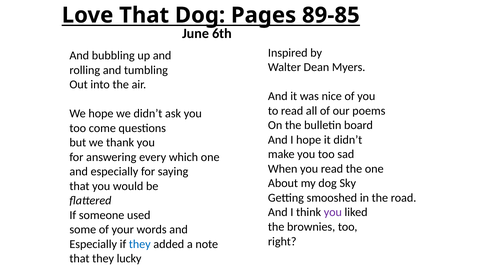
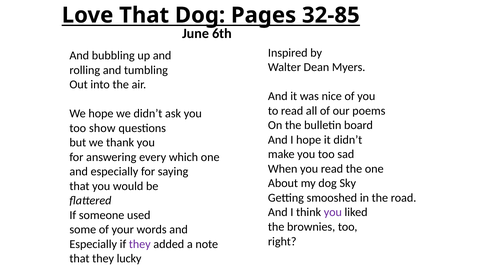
89-85: 89-85 -> 32-85
come: come -> show
they at (140, 244) colour: blue -> purple
